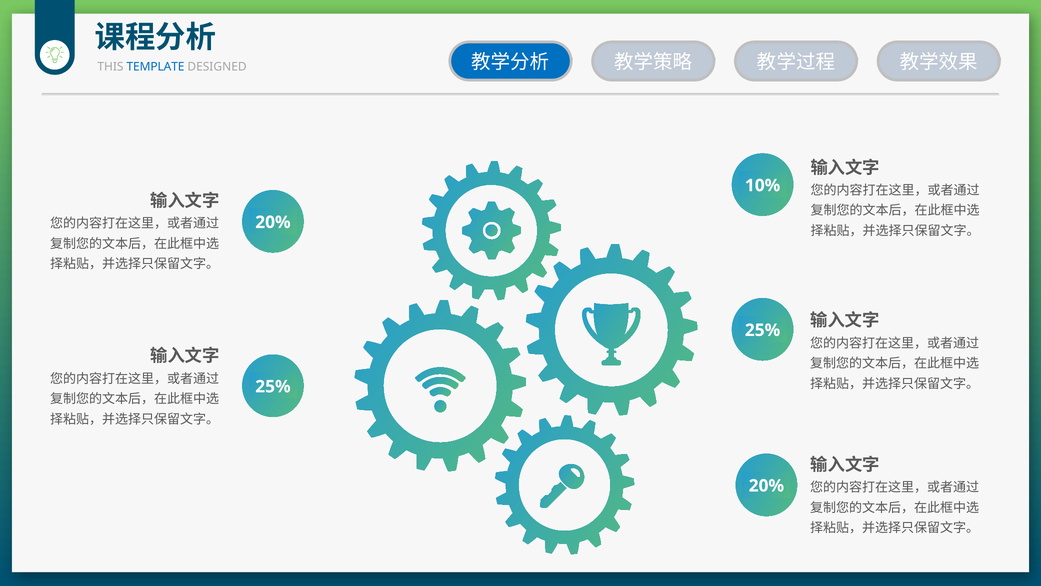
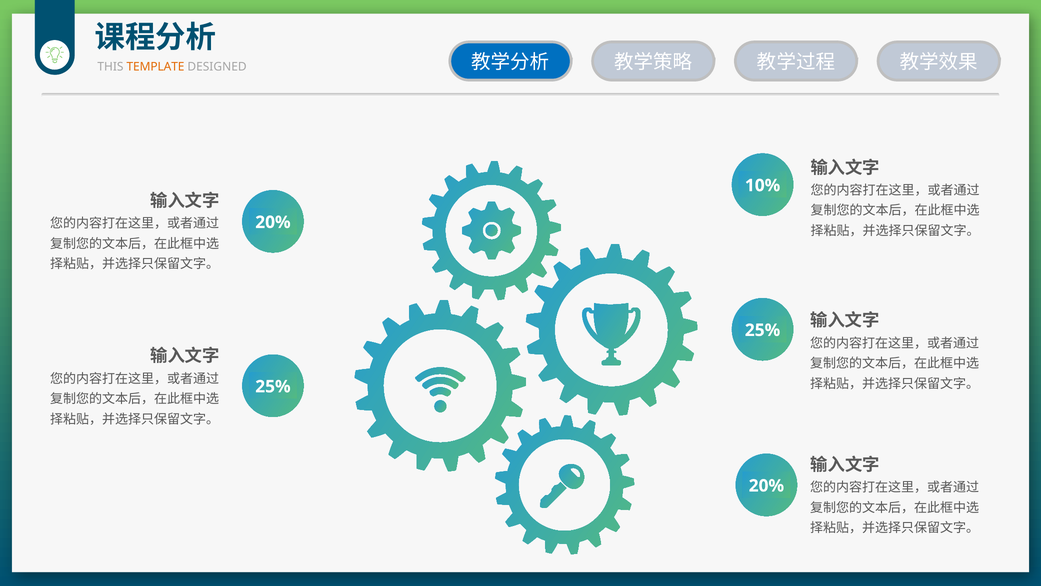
TEMPLATE colour: blue -> orange
